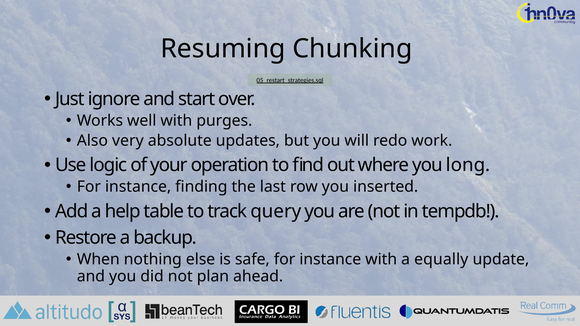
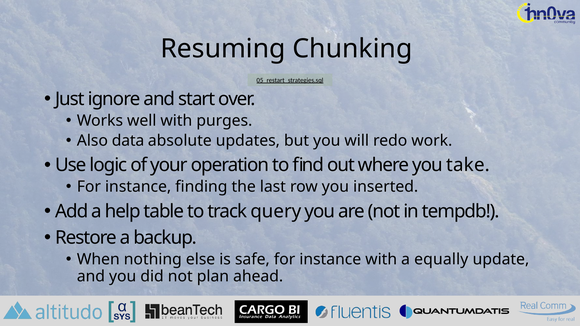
very: very -> data
long: long -> take
